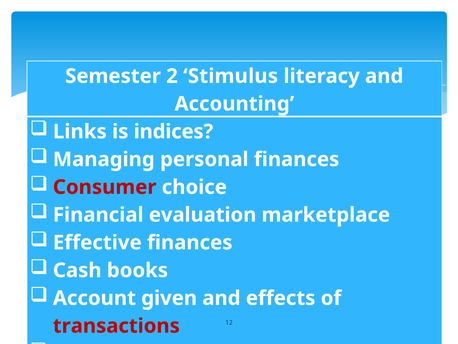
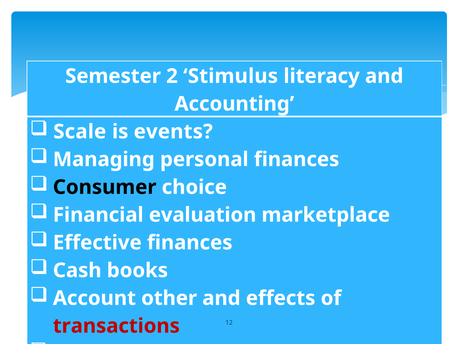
Links: Links -> Scale
indices: indices -> events
Consumer colour: red -> black
given: given -> other
